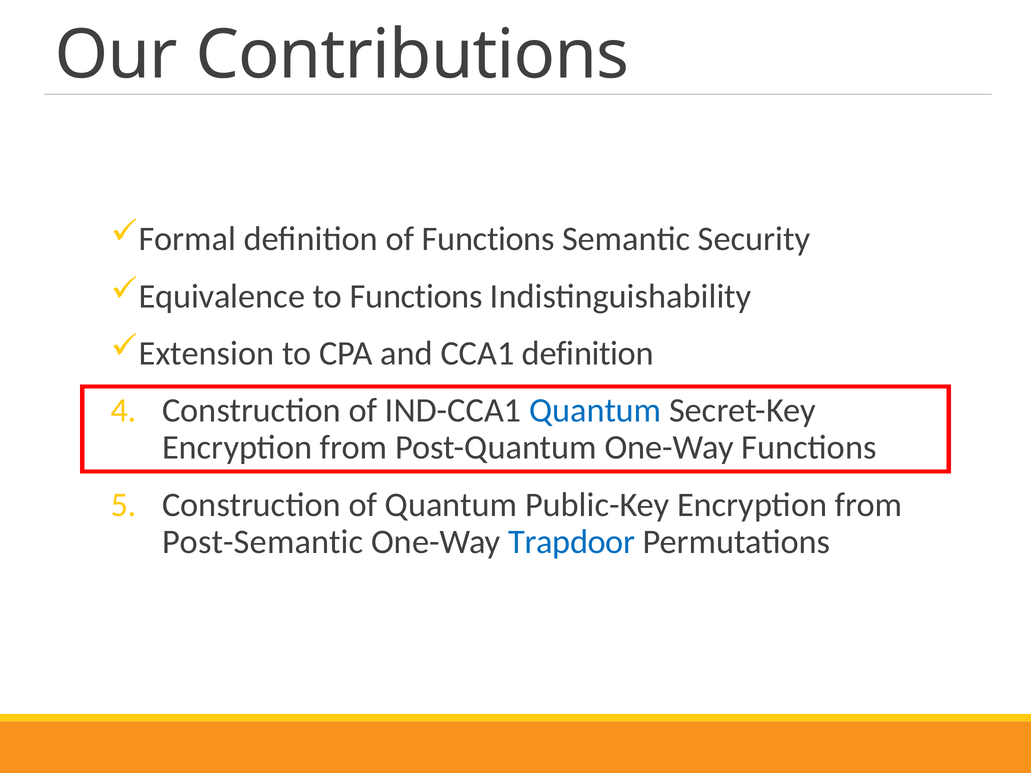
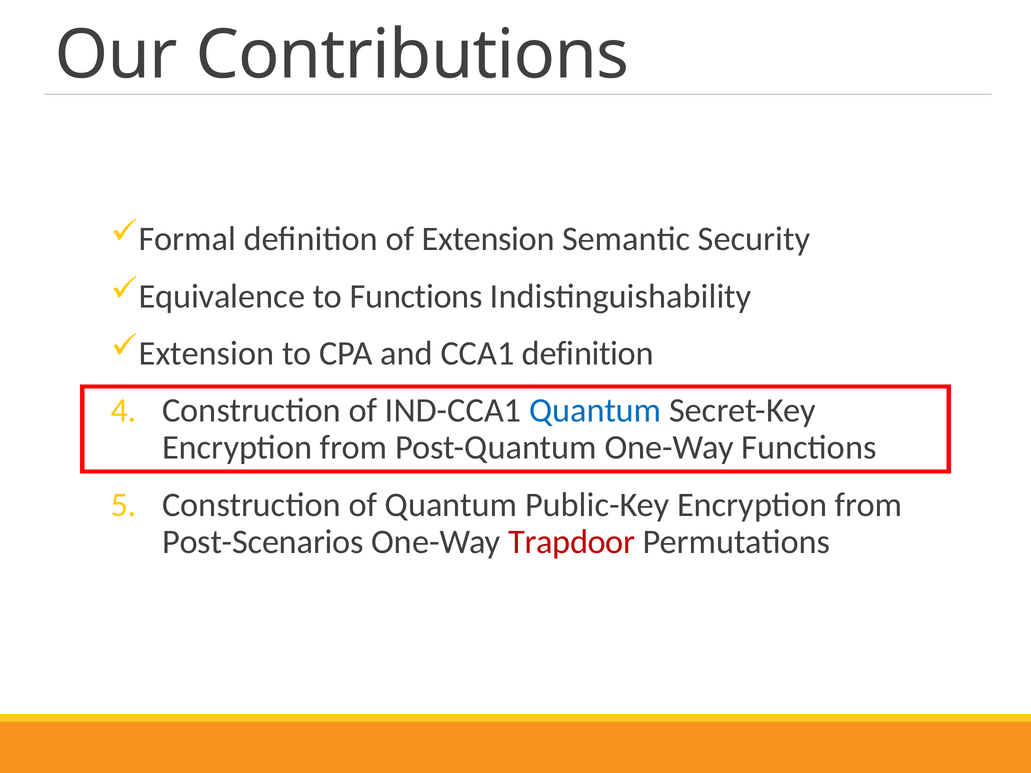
of Functions: Functions -> Extension
Post-Semantic: Post-Semantic -> Post-Scenarios
Trapdoor colour: blue -> red
